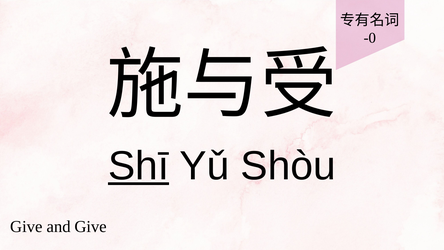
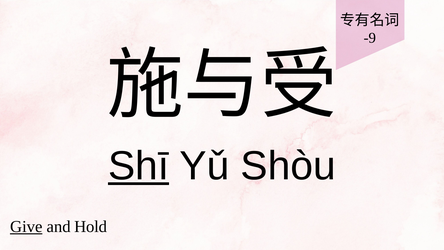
-0: -0 -> -9
Give at (26, 226) underline: none -> present
and Give: Give -> Hold
